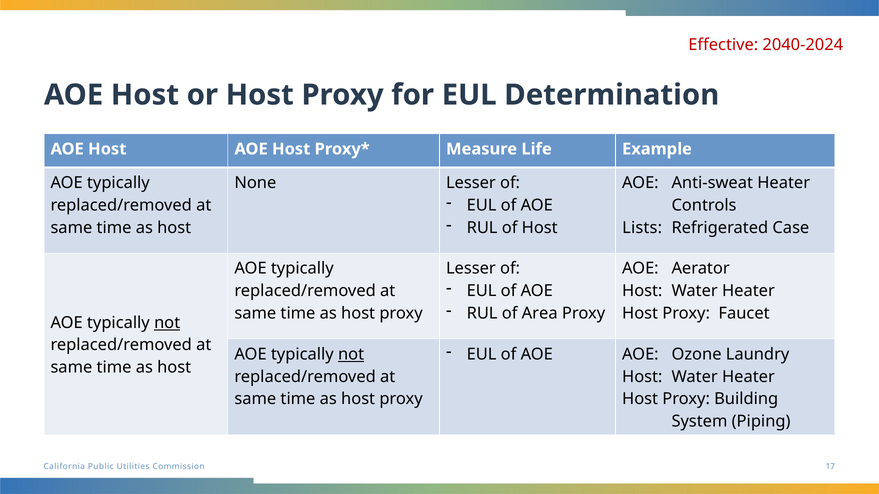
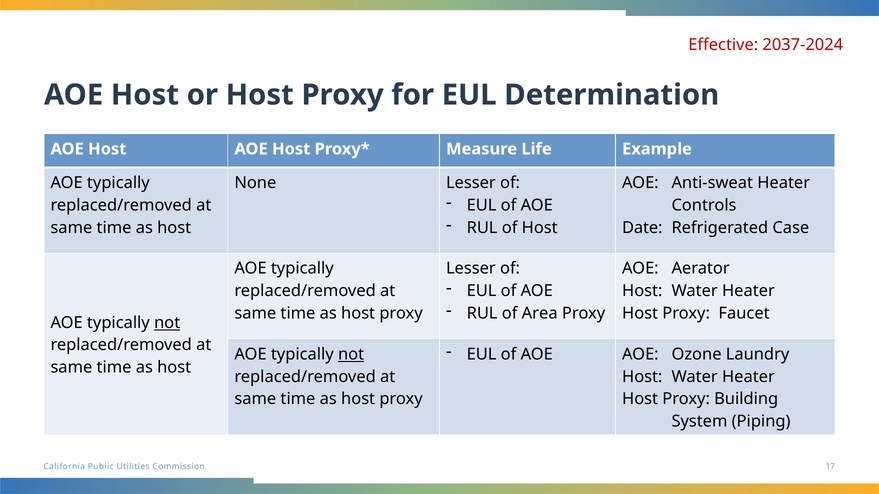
2040-2024: 2040-2024 -> 2037-2024
Lists: Lists -> Date
